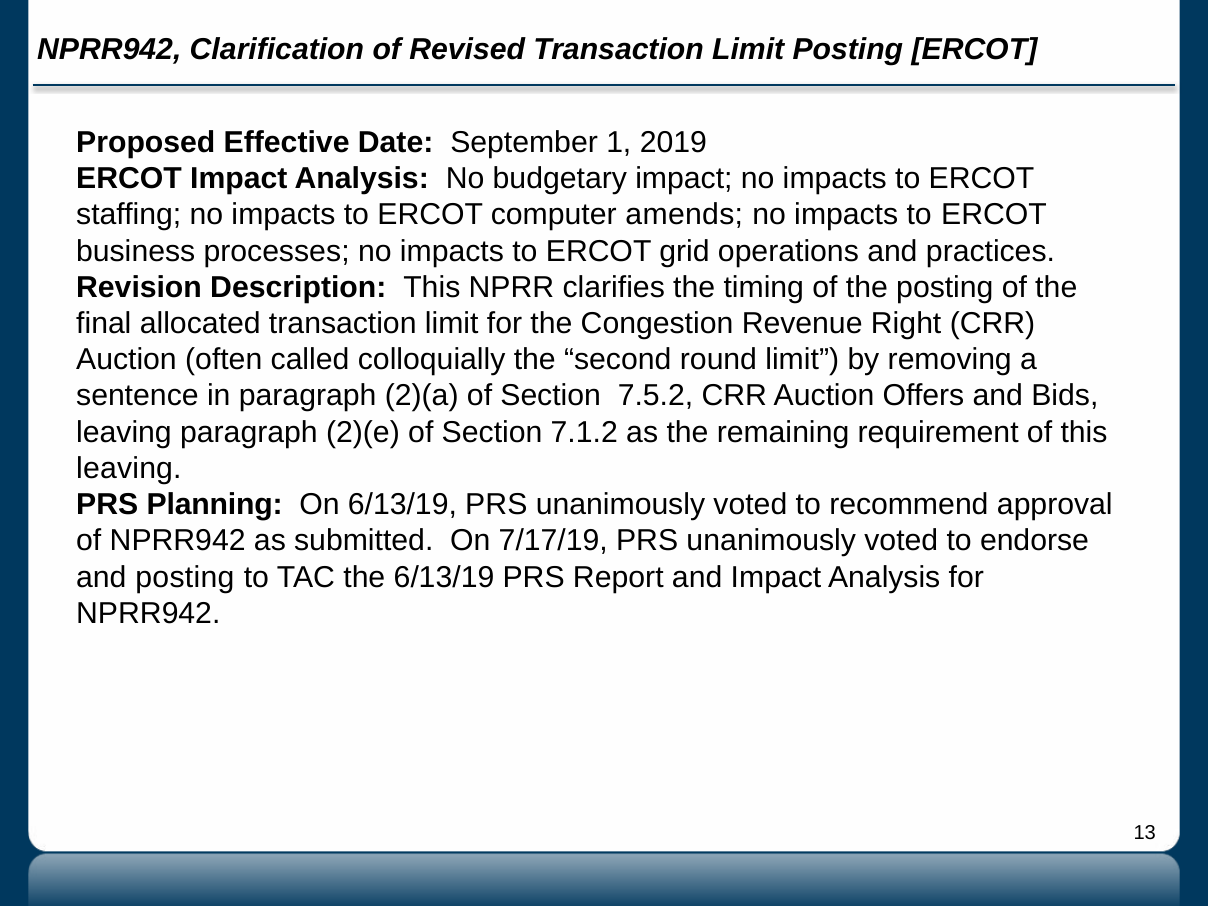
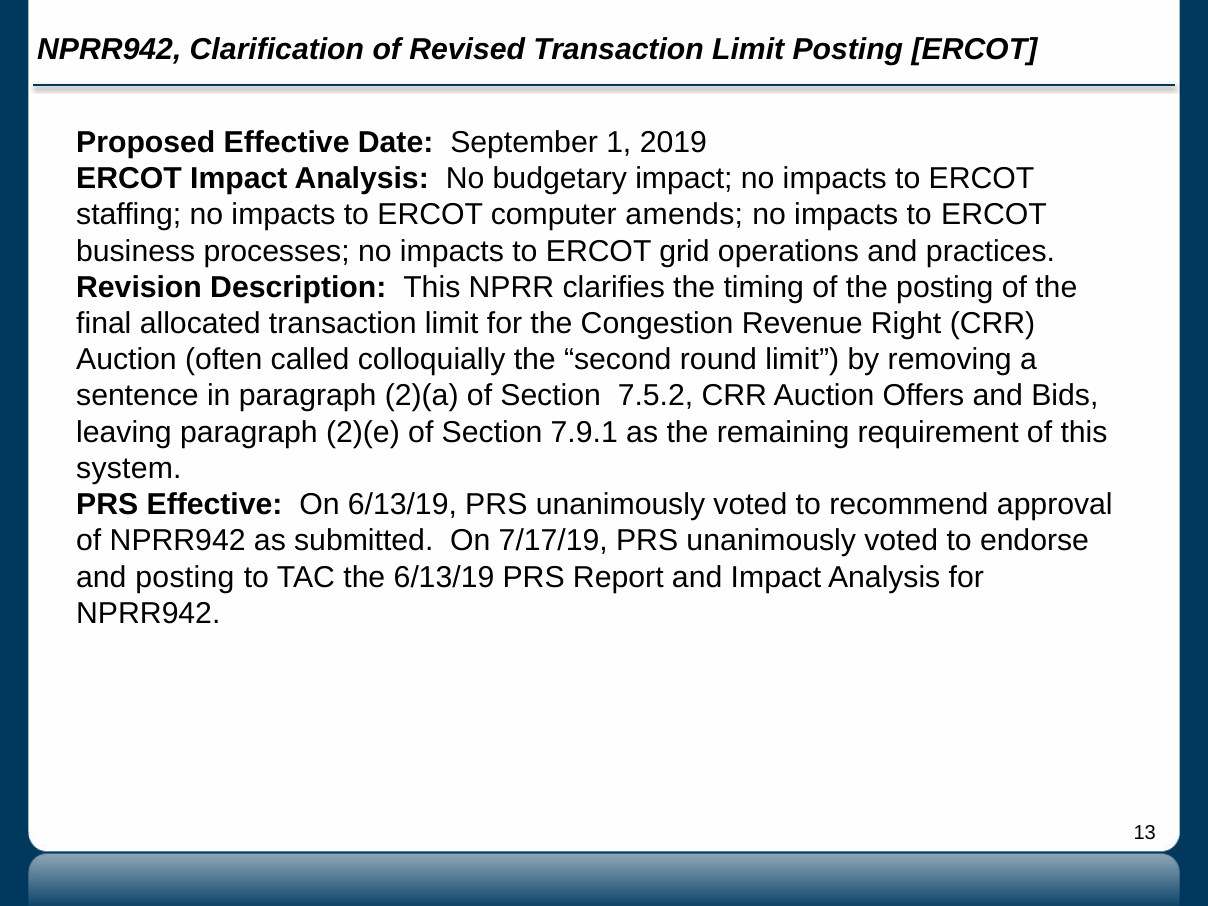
7.1.2: 7.1.2 -> 7.9.1
leaving at (129, 468): leaving -> system
PRS Planning: Planning -> Effective
